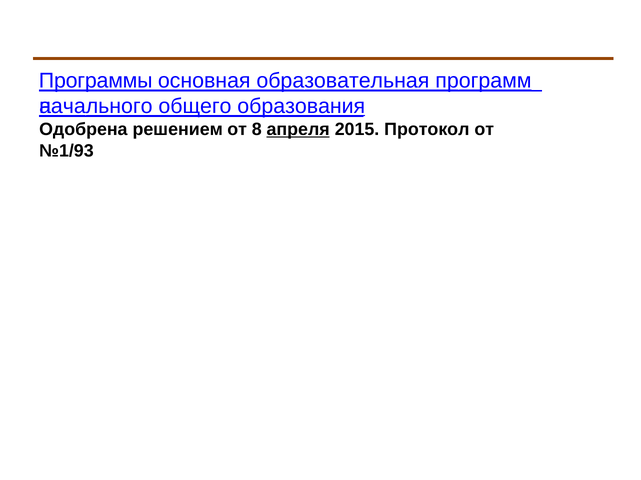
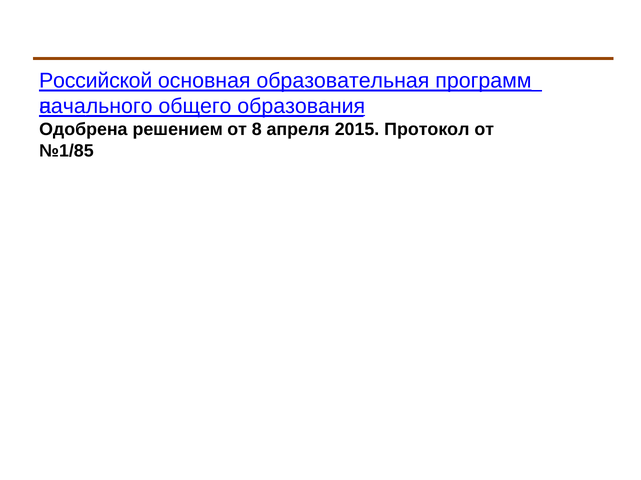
Программы: Программы -> Российской
апреля underline: present -> none
№1/93: №1/93 -> №1/85
